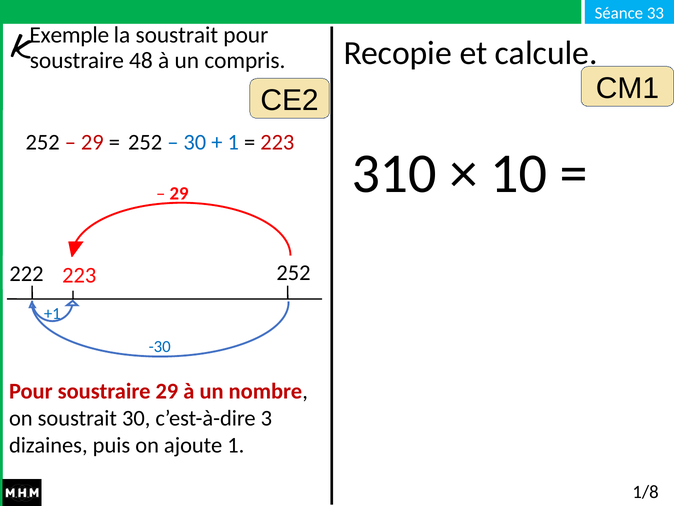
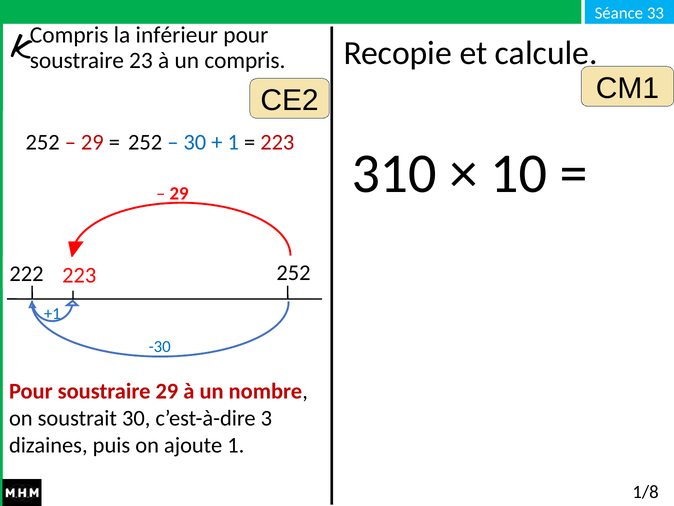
Exemple at (69, 35): Exemple -> Compris
la soustrait: soustrait -> inférieur
48: 48 -> 23
